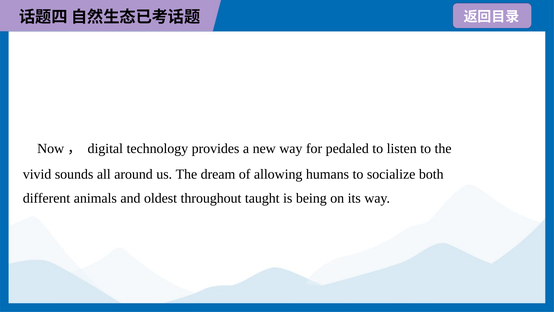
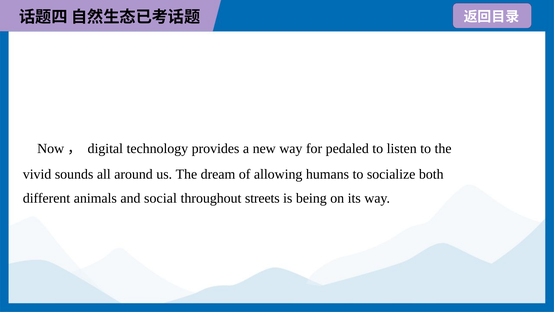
oldest: oldest -> social
taught: taught -> streets
